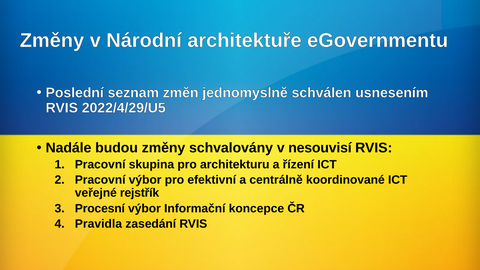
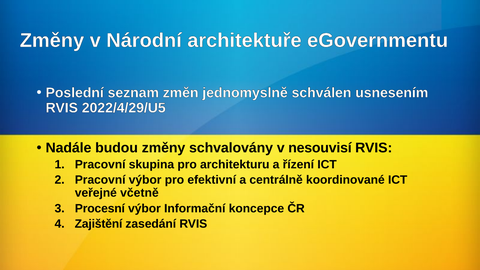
rejstřík: rejstřík -> včetně
Pravidla: Pravidla -> Zajištění
